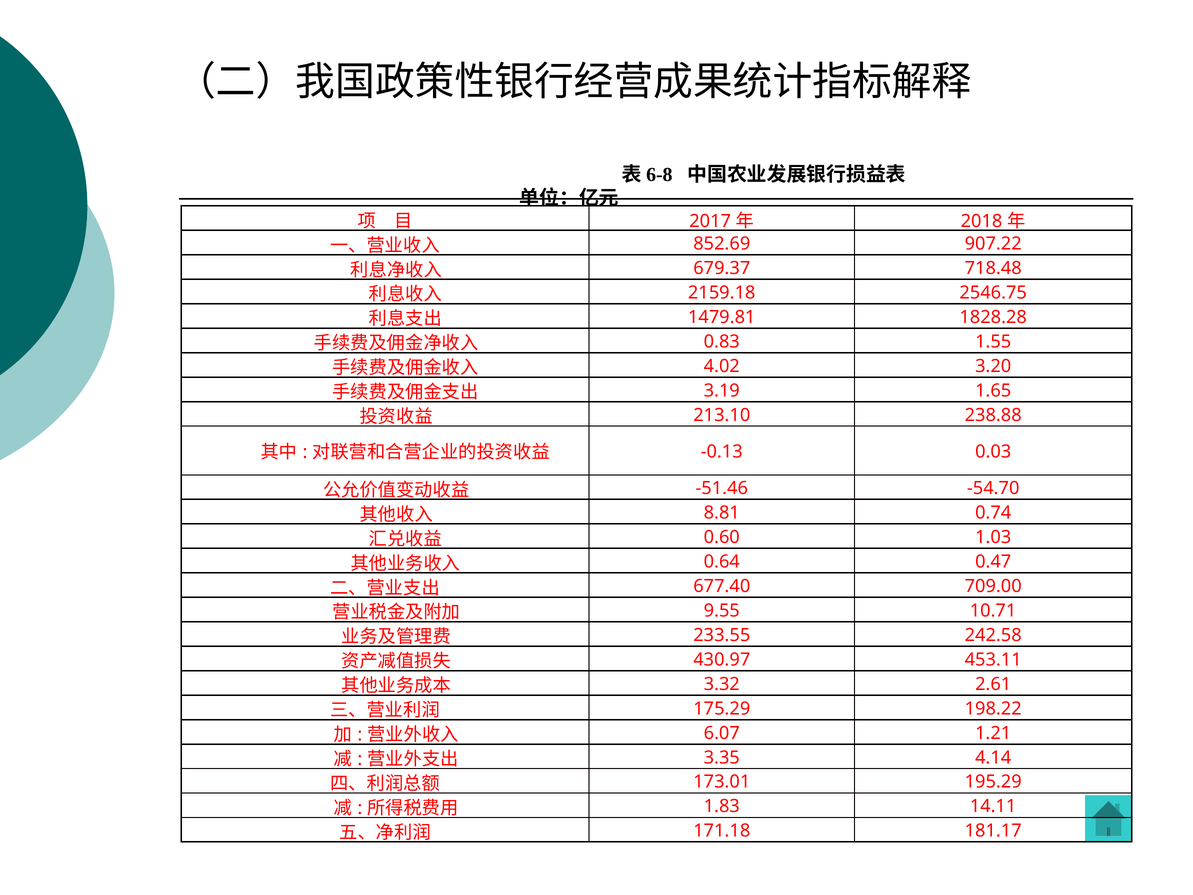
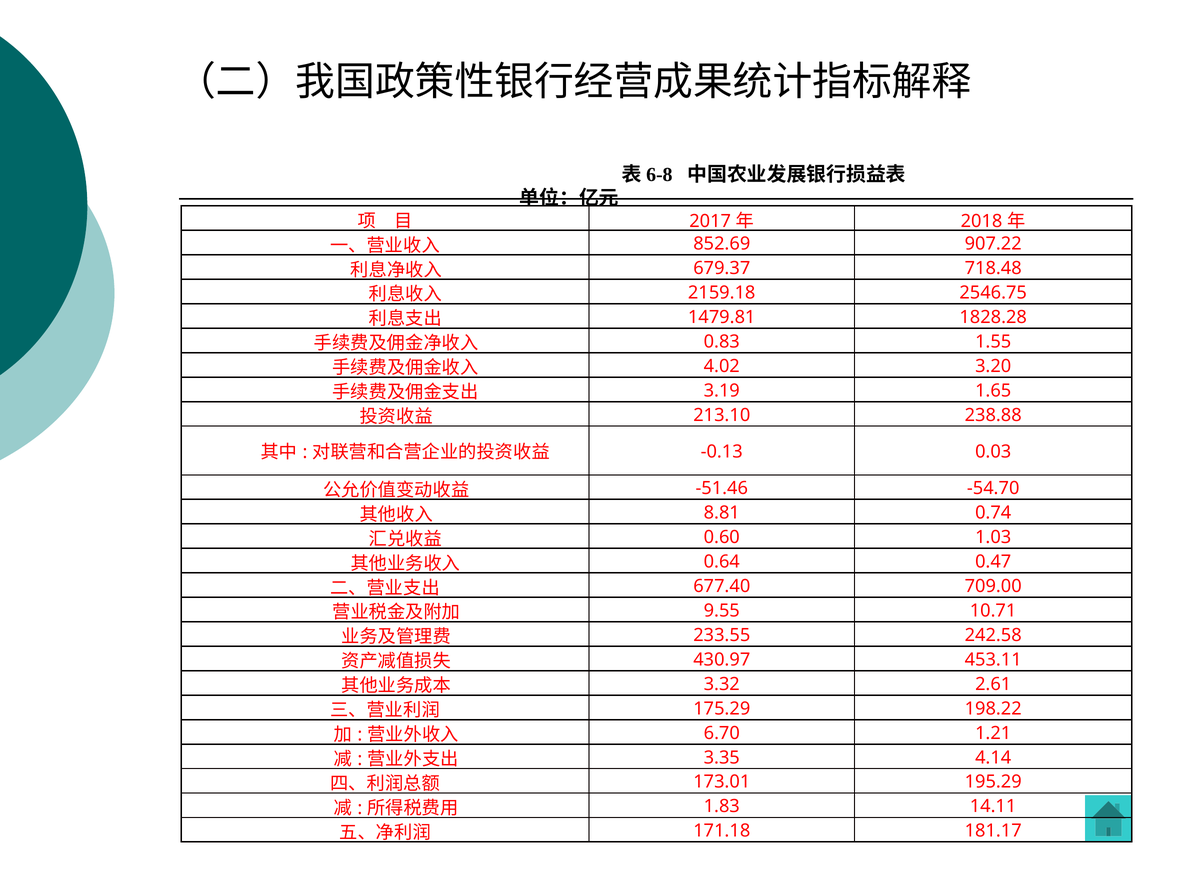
6.07: 6.07 -> 6.70
